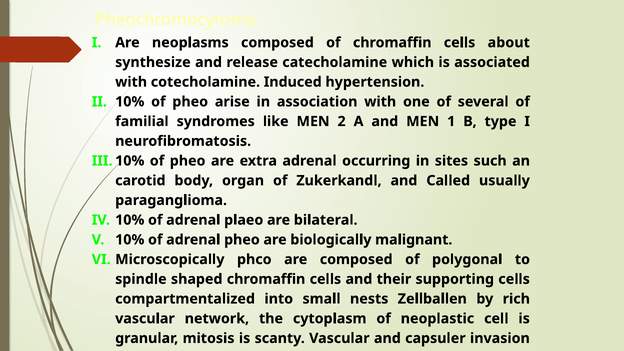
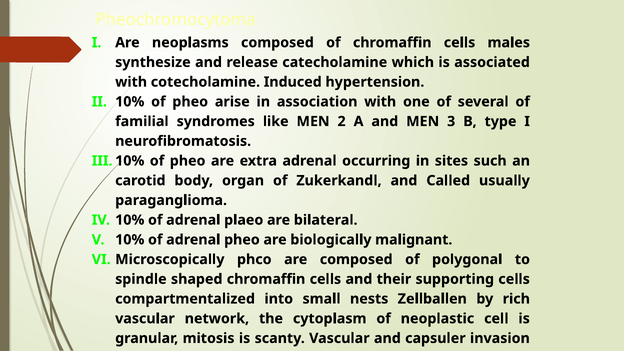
about: about -> males
1: 1 -> 3
